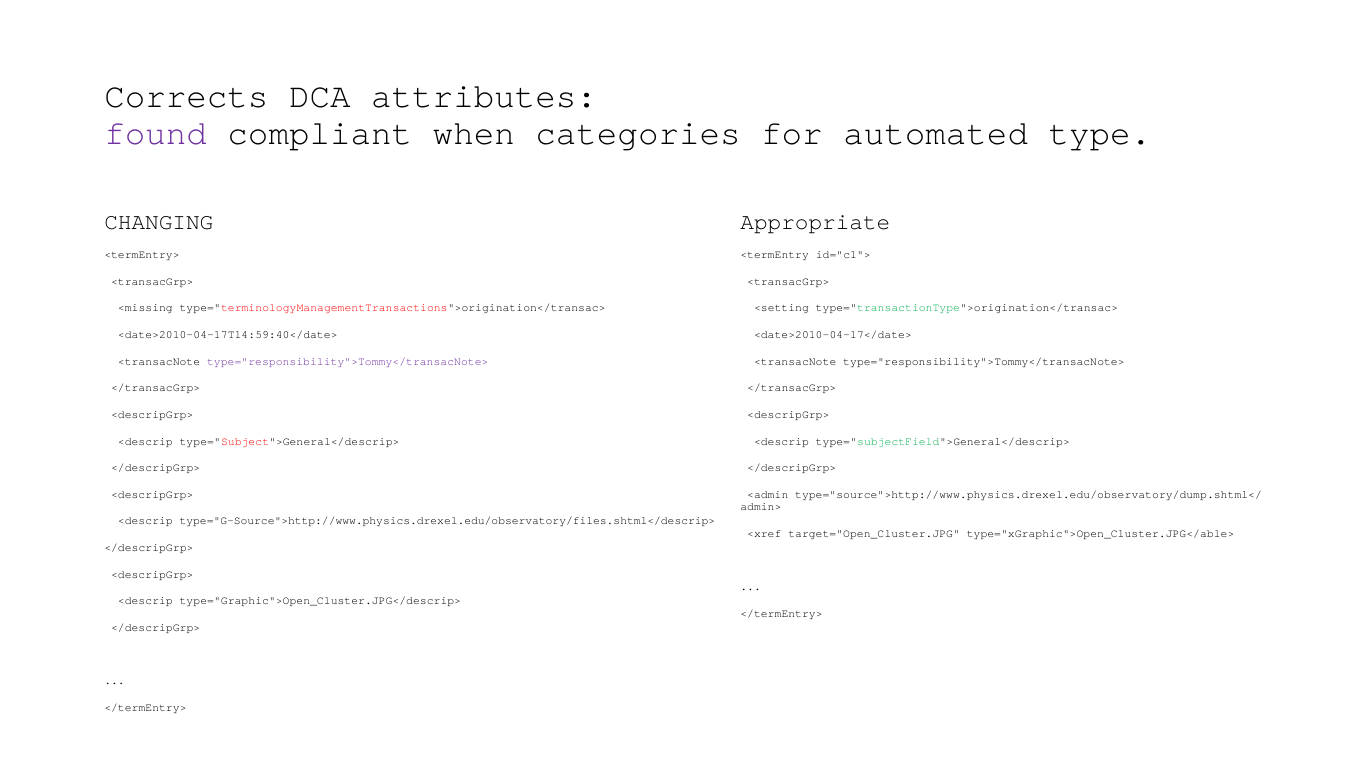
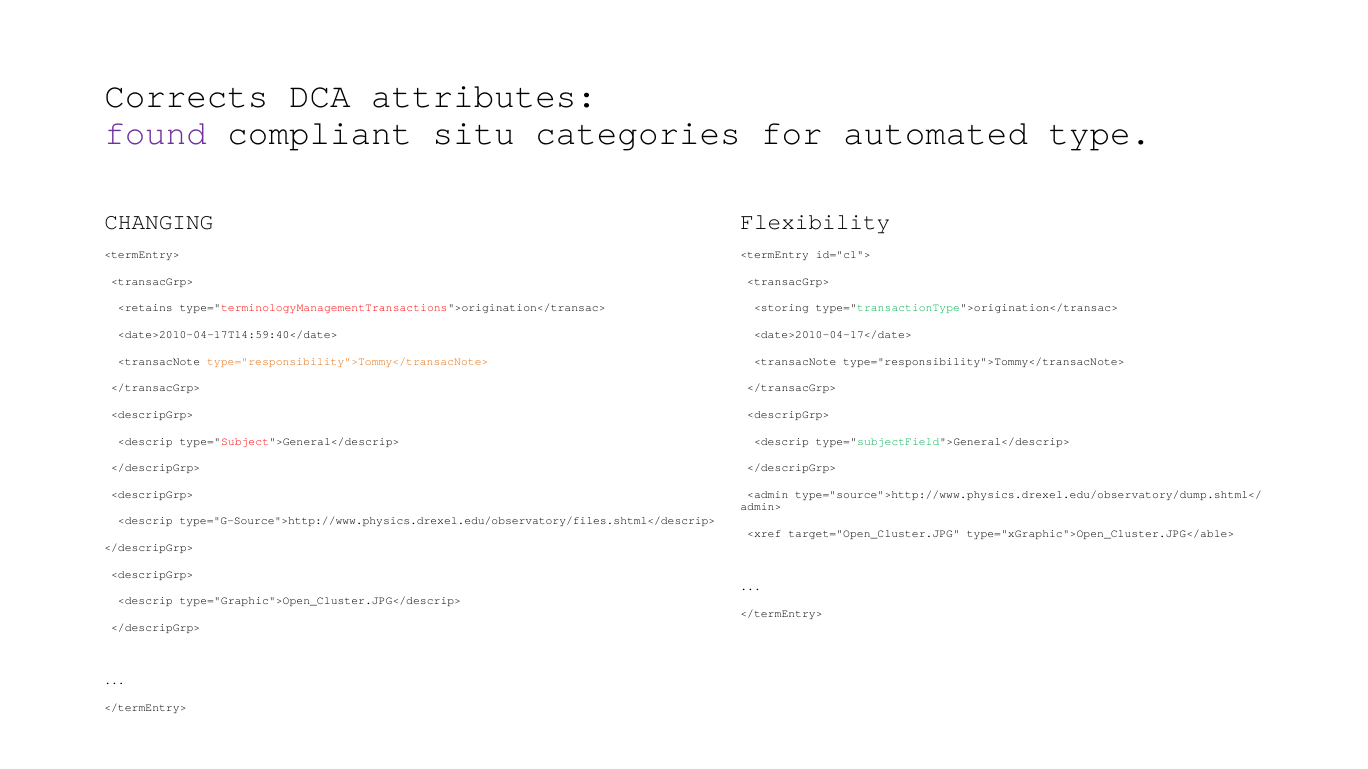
when: when -> situ
Appropriate: Appropriate -> Flexibility
<missing: <missing -> <retains
<setting: <setting -> <storing
type="responsibility">Tommy</transacNote> at (348, 362) colour: purple -> orange
